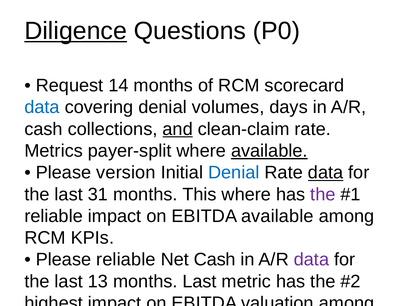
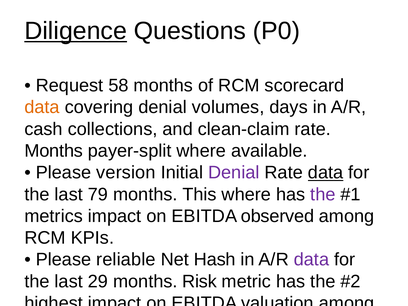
14: 14 -> 58
data at (42, 107) colour: blue -> orange
and underline: present -> none
Metrics at (54, 151): Metrics -> Months
available at (269, 151) underline: present -> none
Denial at (234, 173) colour: blue -> purple
31: 31 -> 79
reliable at (54, 216): reliable -> metrics
EBITDA available: available -> observed
Net Cash: Cash -> Hash
13: 13 -> 29
months Last: Last -> Risk
